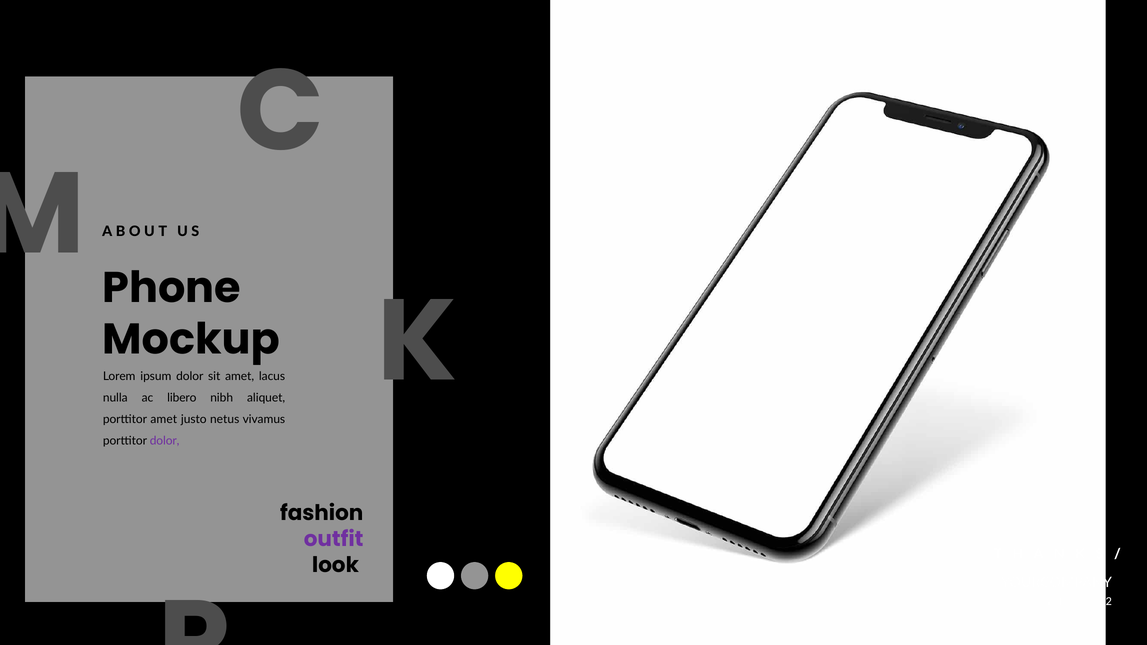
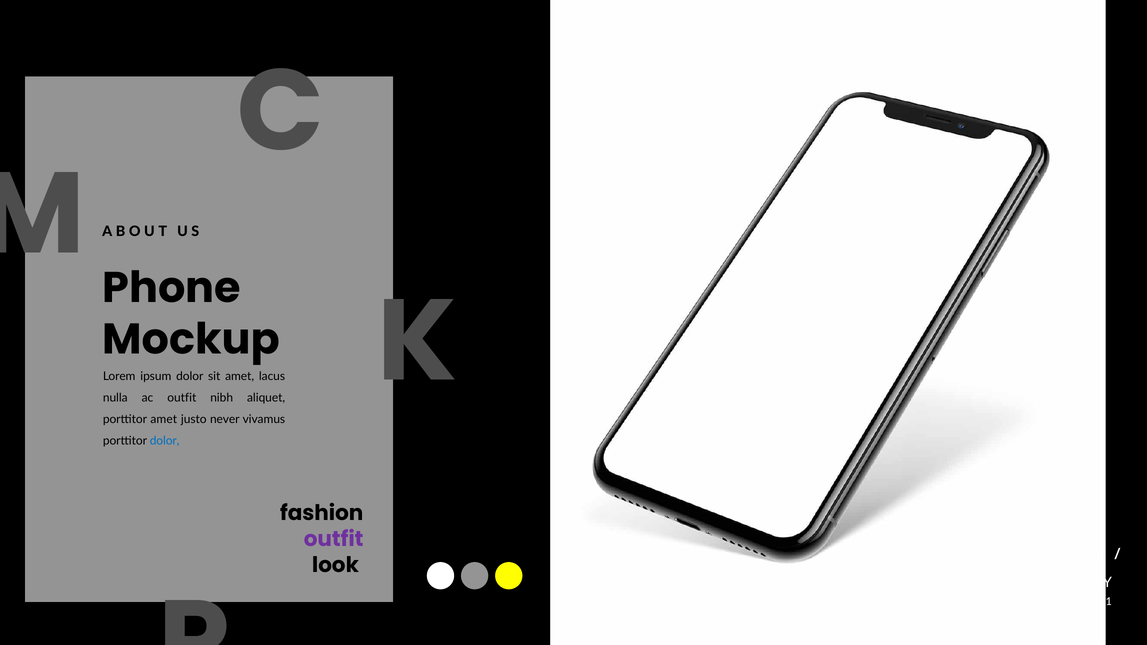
ac libero: libero -> outfit
netus: netus -> never
dolor at (165, 441) colour: purple -> blue
2012: 2012 -> 2011
